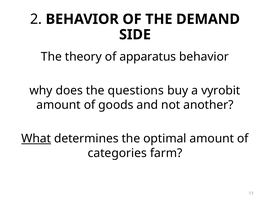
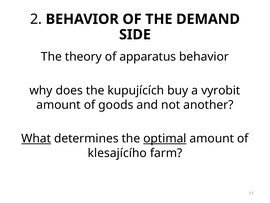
questions: questions -> kupujících
optimal underline: none -> present
categories: categories -> klesajícího
